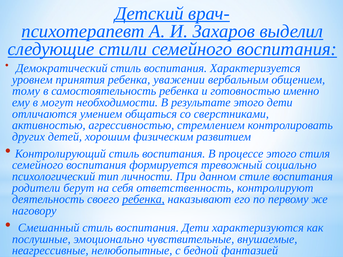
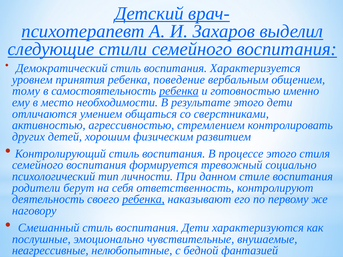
уважении: уважении -> поведение
ребенка at (179, 91) underline: none -> present
могут: могут -> место
